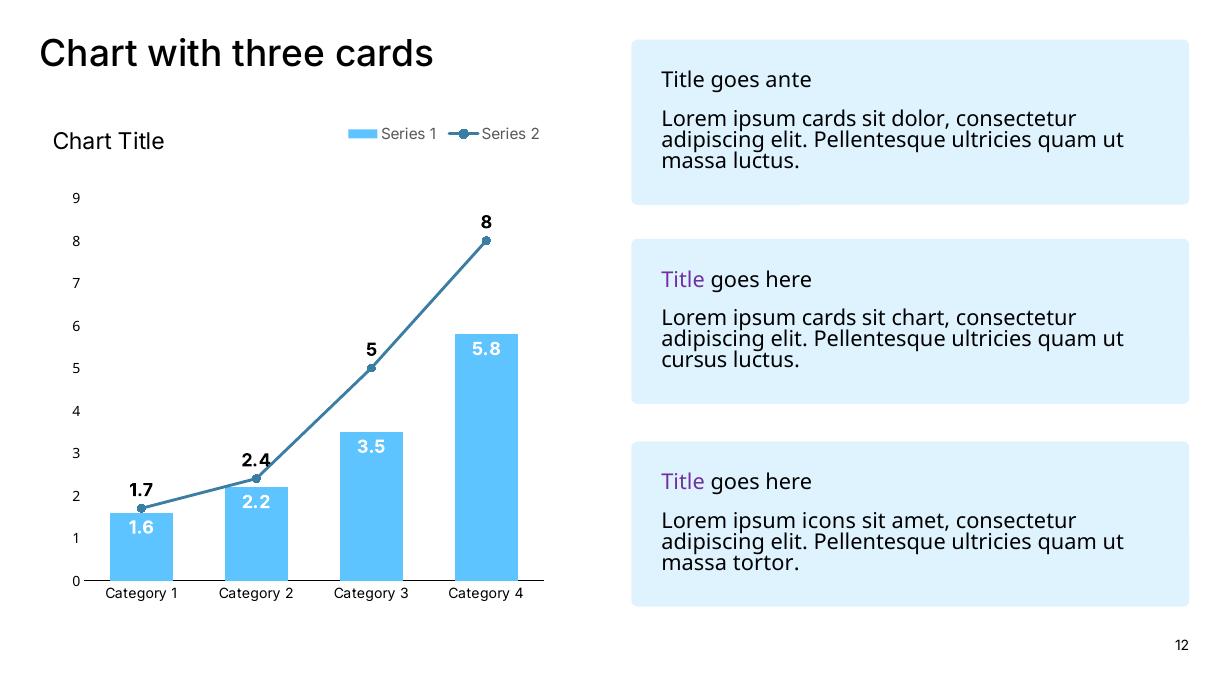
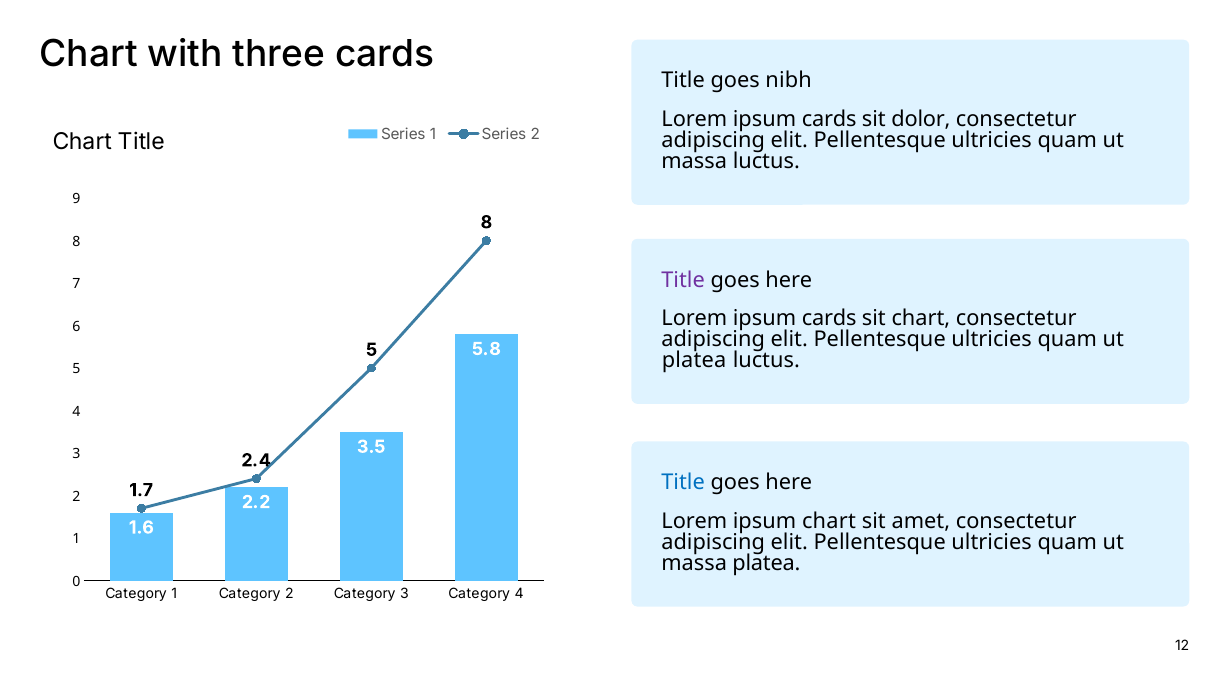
ante: ante -> nibh
cursus at (694, 360): cursus -> platea
Title at (683, 483) colour: purple -> blue
ipsum icons: icons -> chart
massa tortor: tortor -> platea
